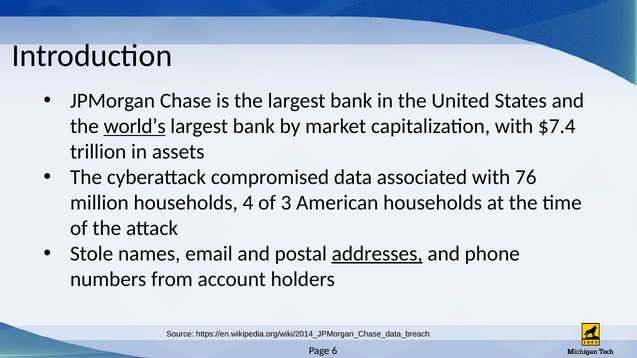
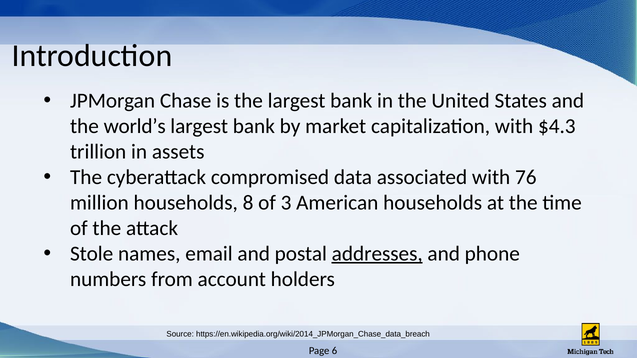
world’s underline: present -> none
$7.4: $7.4 -> $4.3
4: 4 -> 8
